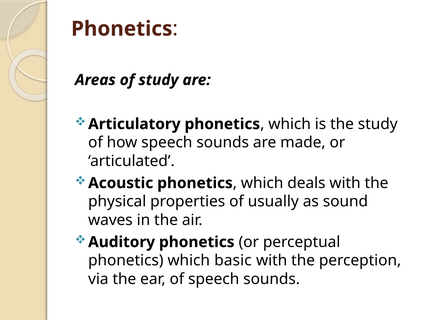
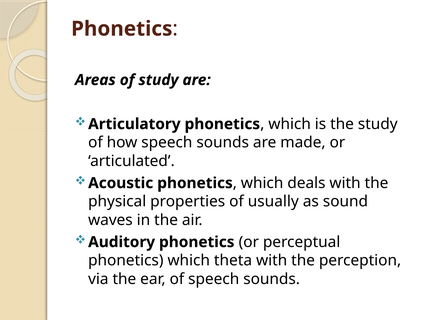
basic: basic -> theta
